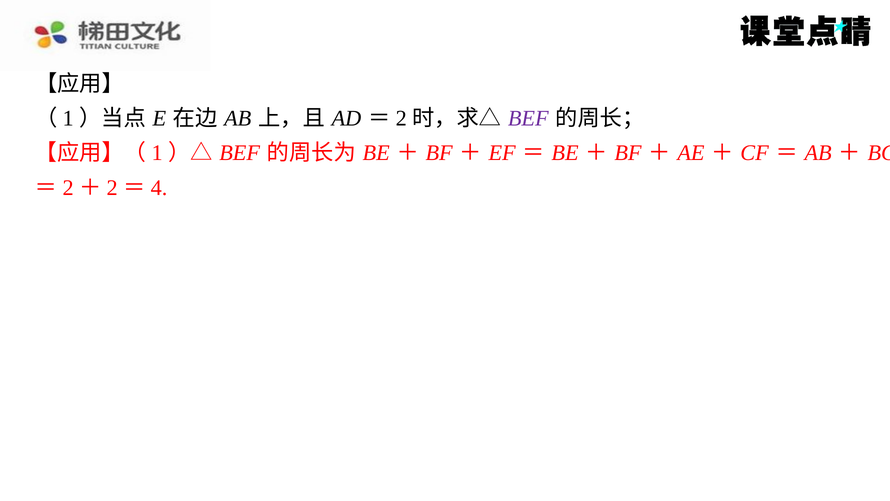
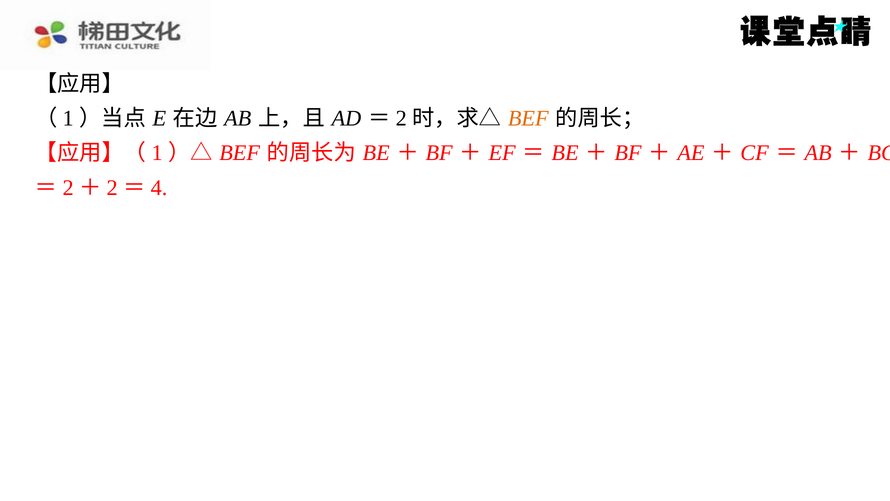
BEF at (528, 118) colour: purple -> orange
